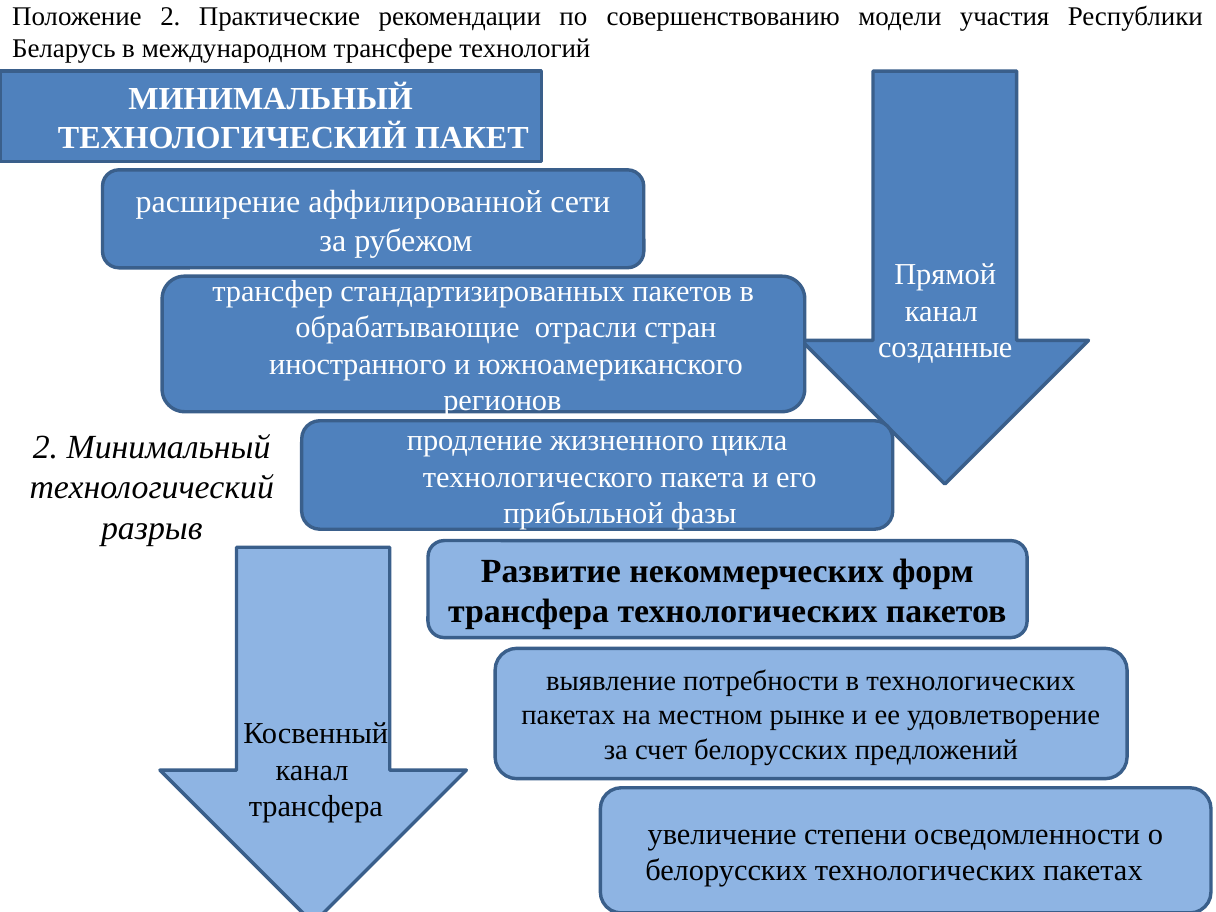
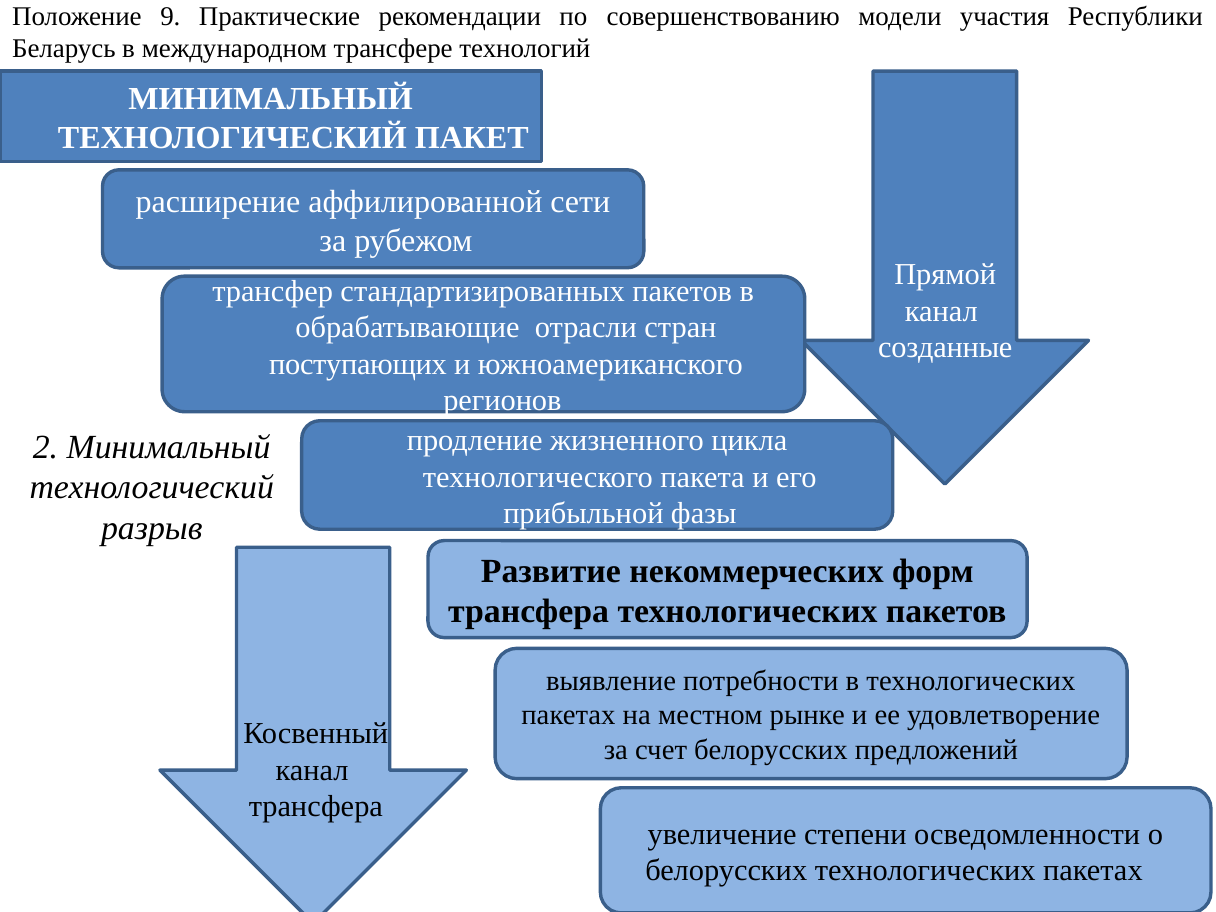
Положение 2: 2 -> 9
иностранного: иностранного -> поступающих
